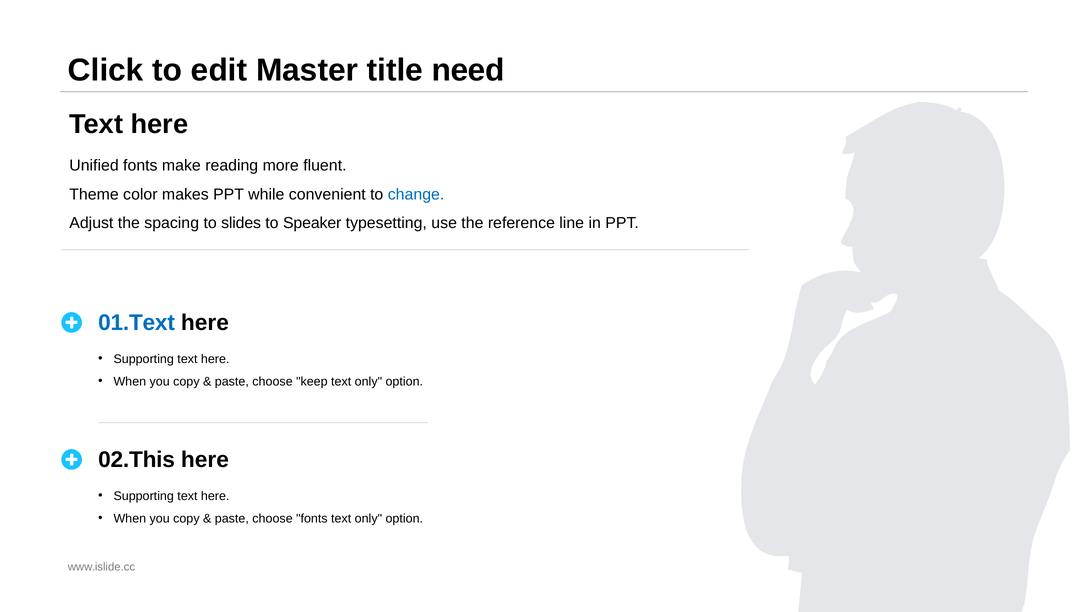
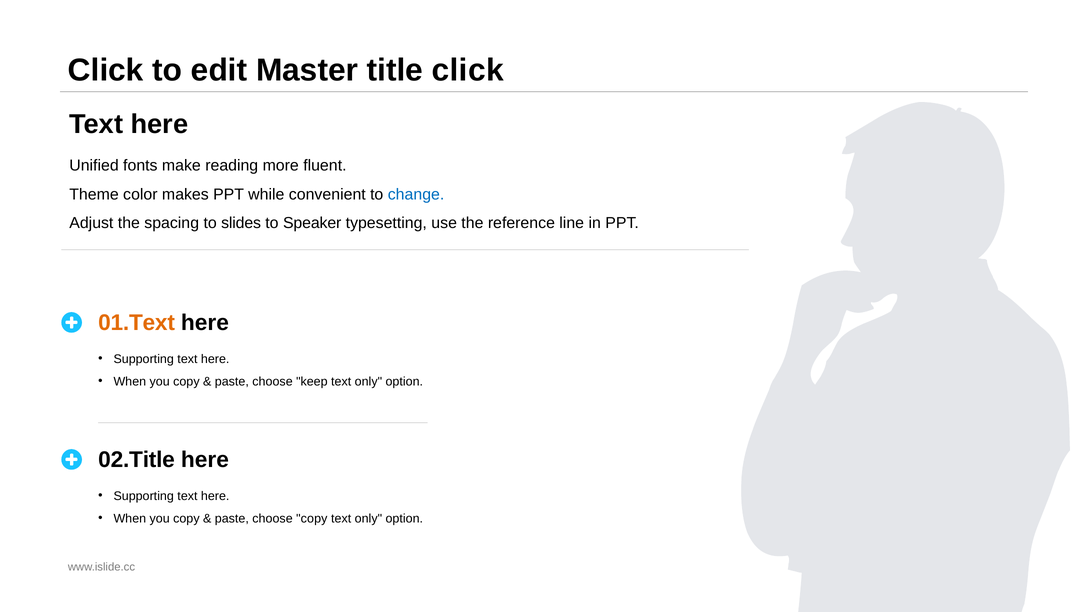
title need: need -> click
01.Text colour: blue -> orange
02.This: 02.This -> 02.Title
choose fonts: fonts -> copy
